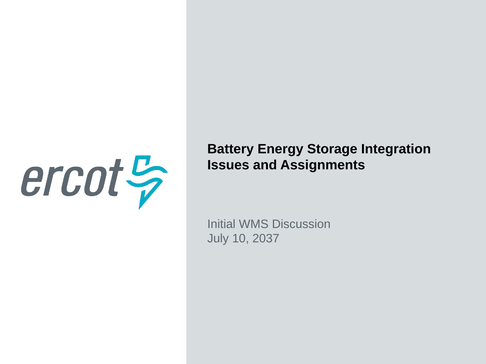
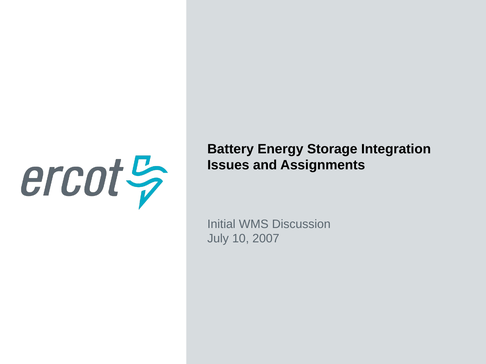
2037: 2037 -> 2007
